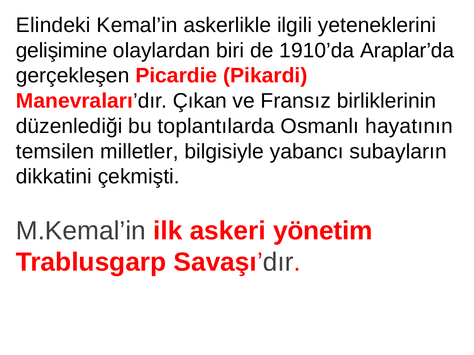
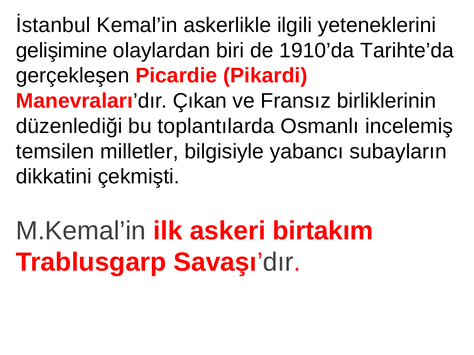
Elindeki: Elindeki -> İstanbul
Araplar’da: Araplar’da -> Tarihte’da
hayatının: hayatının -> incelemiş
yönetim: yönetim -> birtakım
